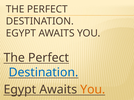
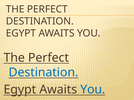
You at (93, 90) colour: orange -> blue
